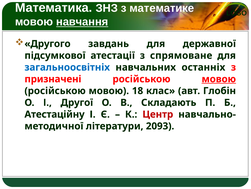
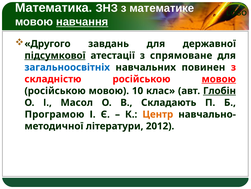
підсумкової underline: none -> present
останніх: останніх -> повинен
призначені: призначені -> складністю
18: 18 -> 10
Глобін underline: none -> present
Другої: Другої -> Масол
Атестаційну: Атестаційну -> Програмою
Центр colour: red -> orange
2093: 2093 -> 2012
